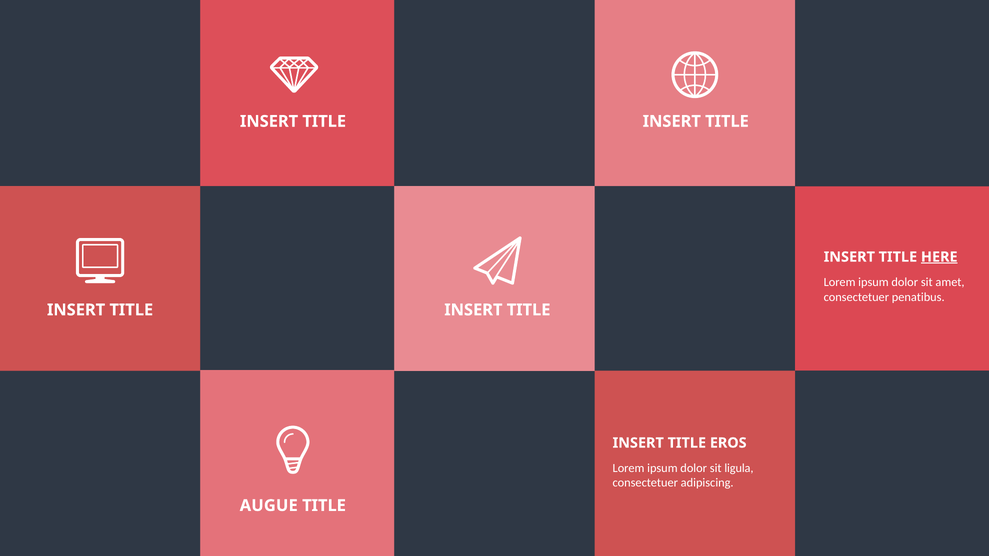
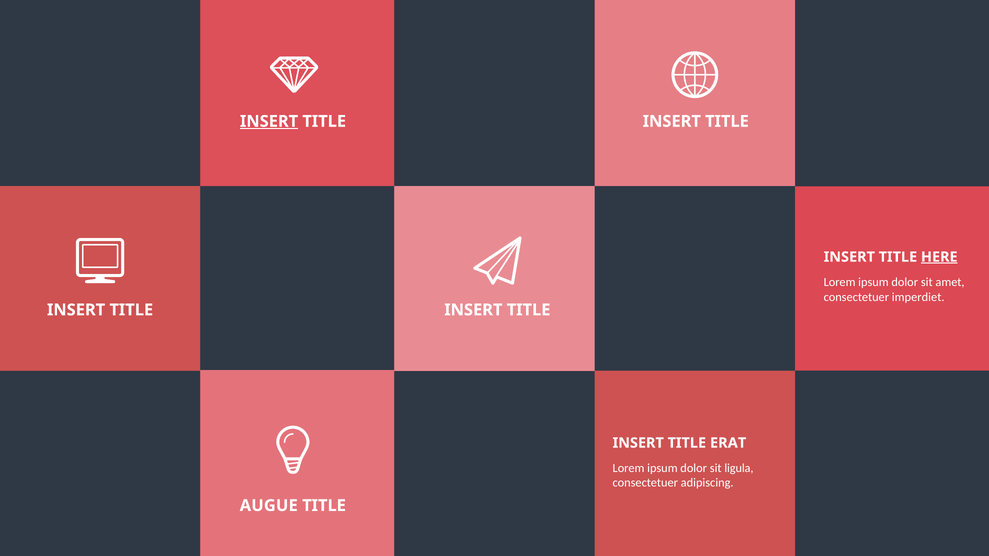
INSERT at (269, 121) underline: none -> present
penatibus: penatibus -> imperdiet
EROS: EROS -> ERAT
